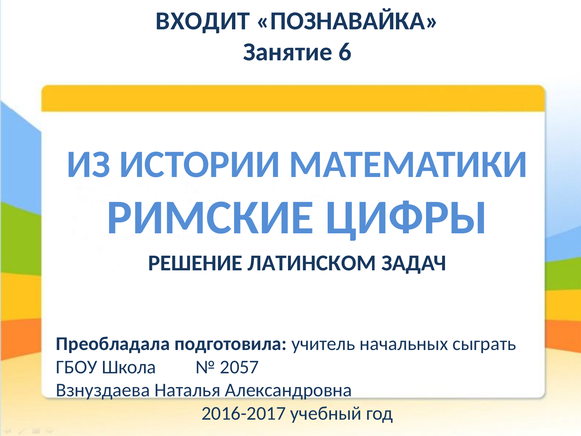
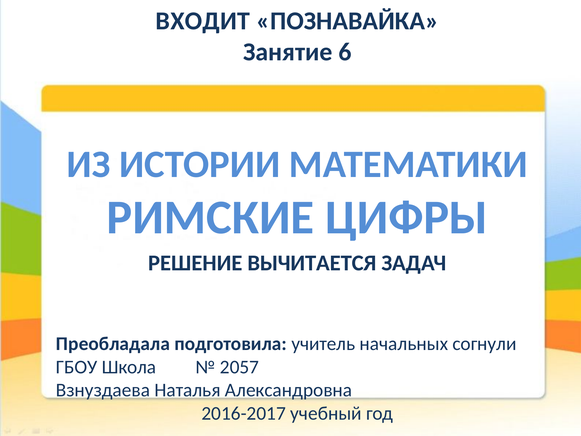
ЛАТИНСКОМ: ЛАТИНСКОМ -> ВЫЧИТАЕТСЯ
сыграть: сыграть -> согнули
